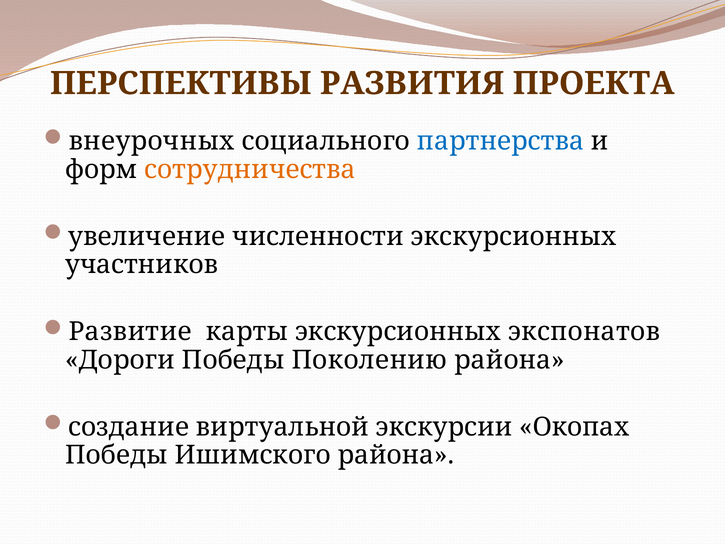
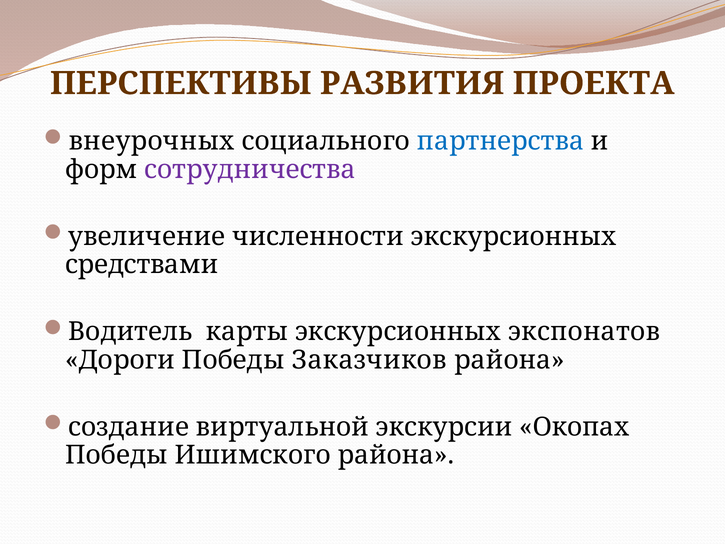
сотрудничества colour: orange -> purple
участников: участников -> средствами
Развитие: Развитие -> Водитель
Поколению: Поколению -> Заказчиков
